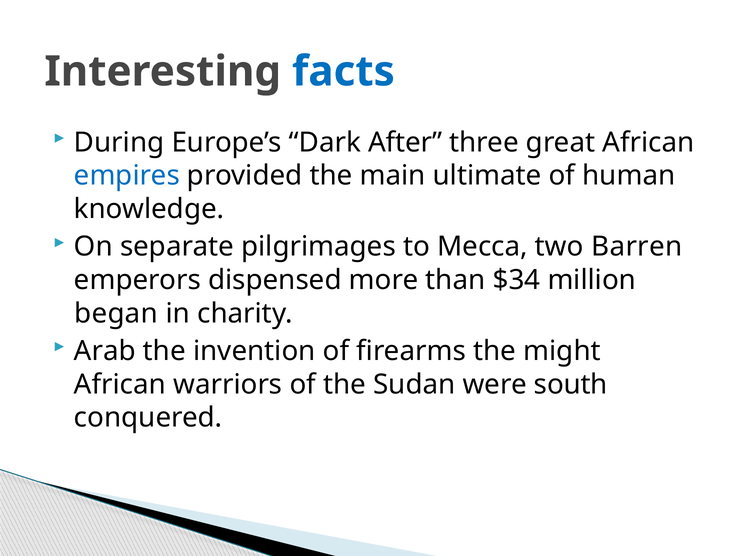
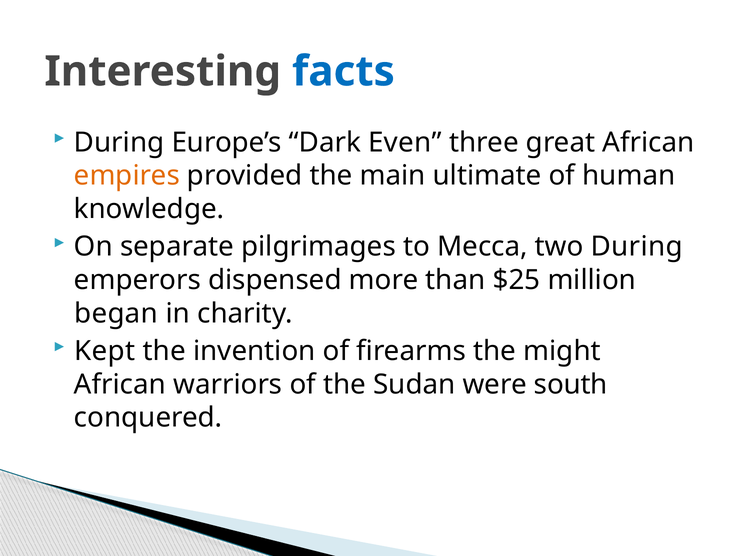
After: After -> Even
empires colour: blue -> orange
two Barren: Barren -> During
$34: $34 -> $25
Arab: Arab -> Kept
